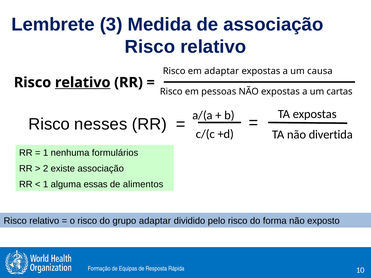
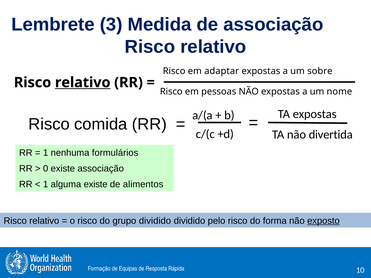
causa: causa -> sobre
cartas: cartas -> nome
nesses: nesses -> comida
2: 2 -> 0
alguma essas: essas -> existe
grupo adaptar: adaptar -> dividido
exposto underline: none -> present
